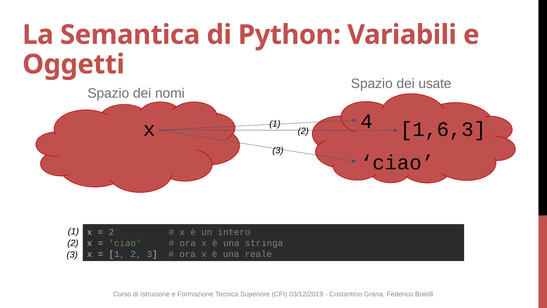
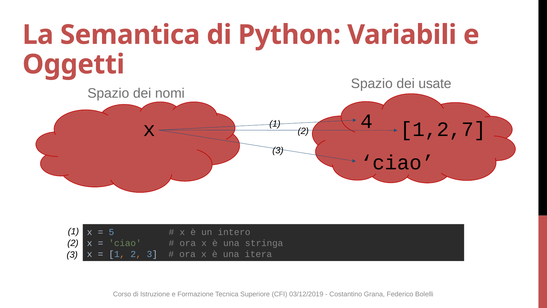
1,6,3: 1,6,3 -> 1,2,7
2 at (111, 232): 2 -> 5
reale: reale -> itera
